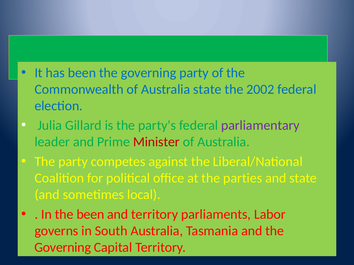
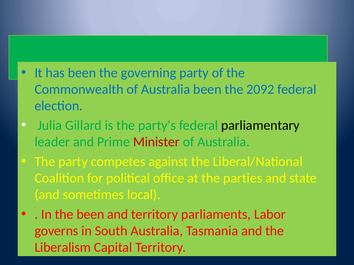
Australia state: state -> been
2002: 2002 -> 2092
parliamentary colour: purple -> black
Governing at (63, 248): Governing -> Liberalism
